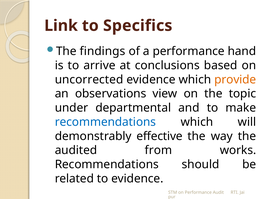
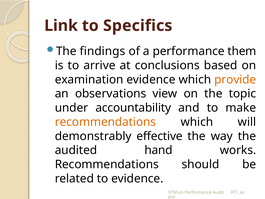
hand: hand -> them
uncorrected: uncorrected -> examination
departmental: departmental -> accountability
recommendations at (105, 122) colour: blue -> orange
from: from -> hand
